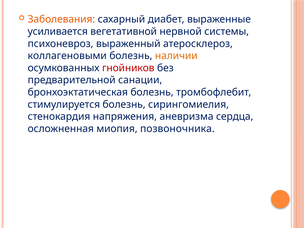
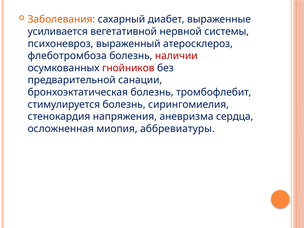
коллагеновыми: коллагеновыми -> флеботромбоза
наличии colour: orange -> red
позвоночника: позвоночника -> аббревиатуры
